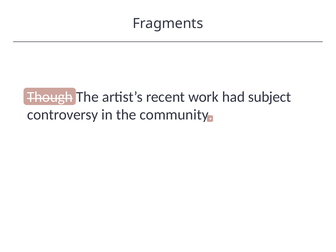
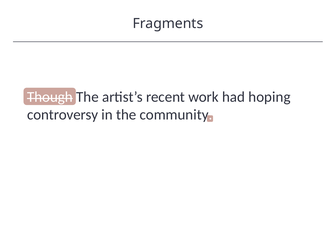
subject: subject -> hoping
